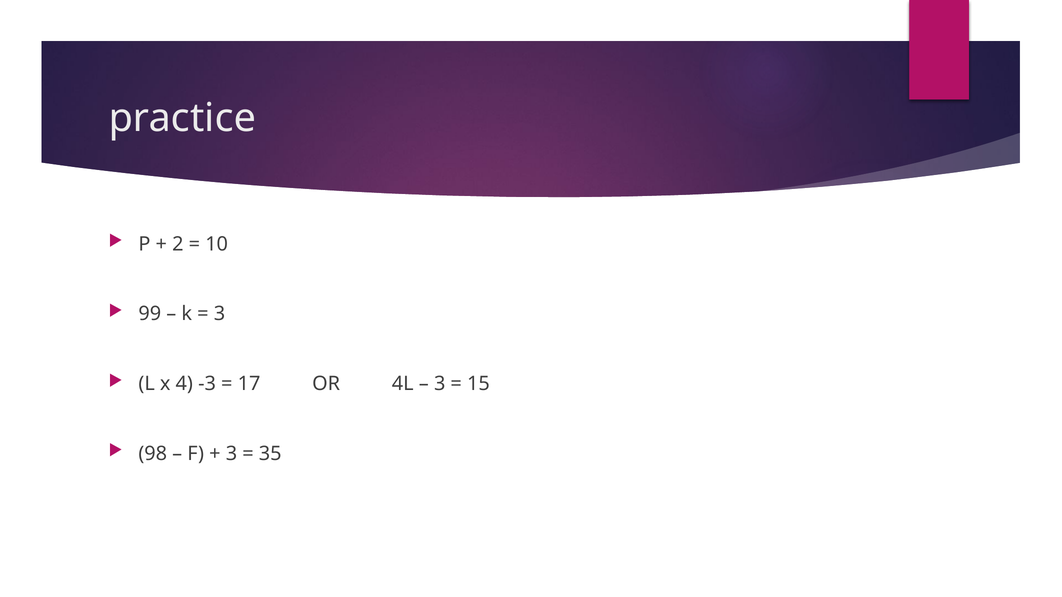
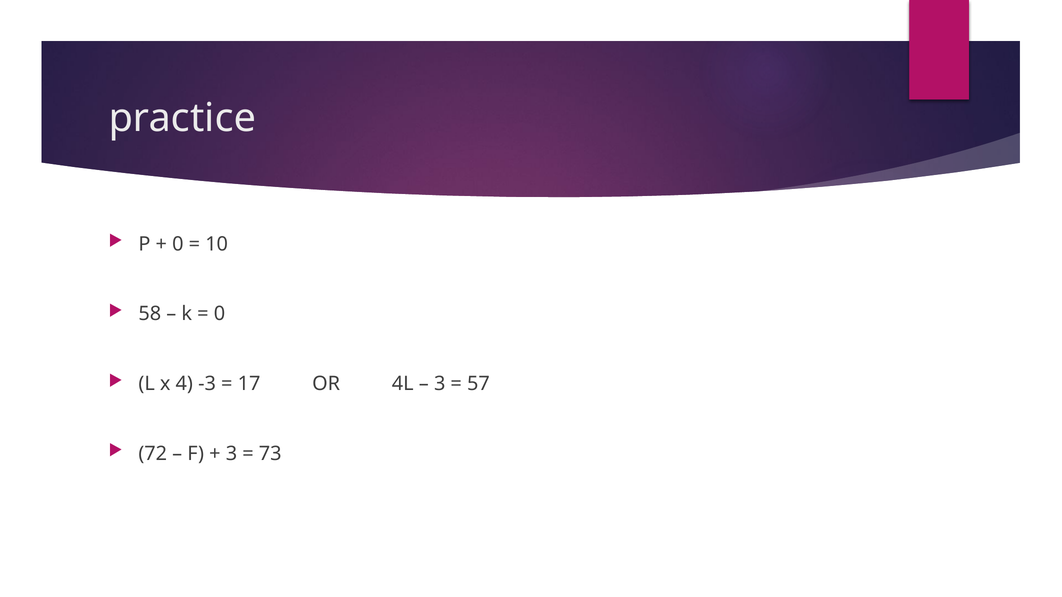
2 at (178, 244): 2 -> 0
99: 99 -> 58
3 at (219, 314): 3 -> 0
15: 15 -> 57
98: 98 -> 72
35: 35 -> 73
